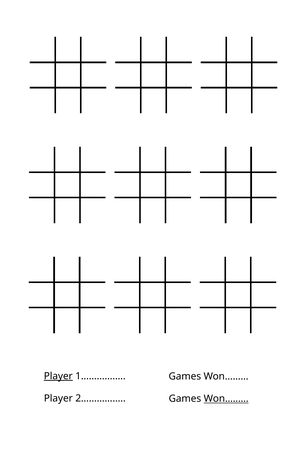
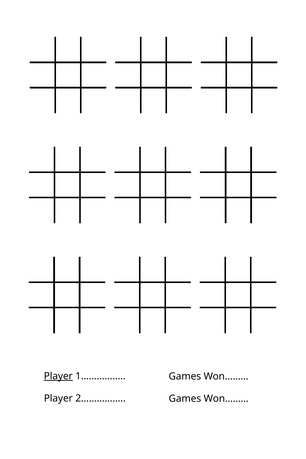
Won……… at (226, 399) underline: present -> none
